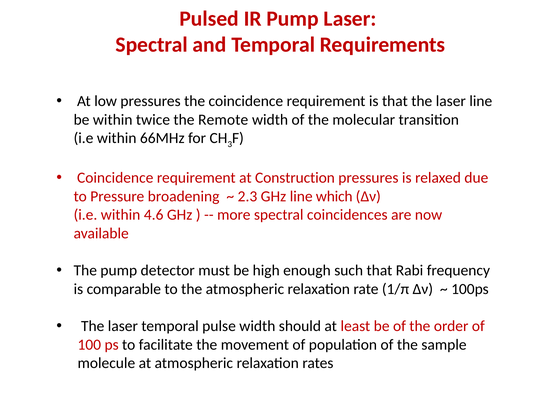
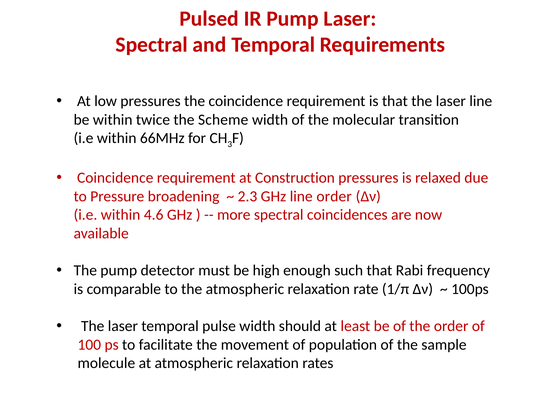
Remote: Remote -> Scheme
line which: which -> order
